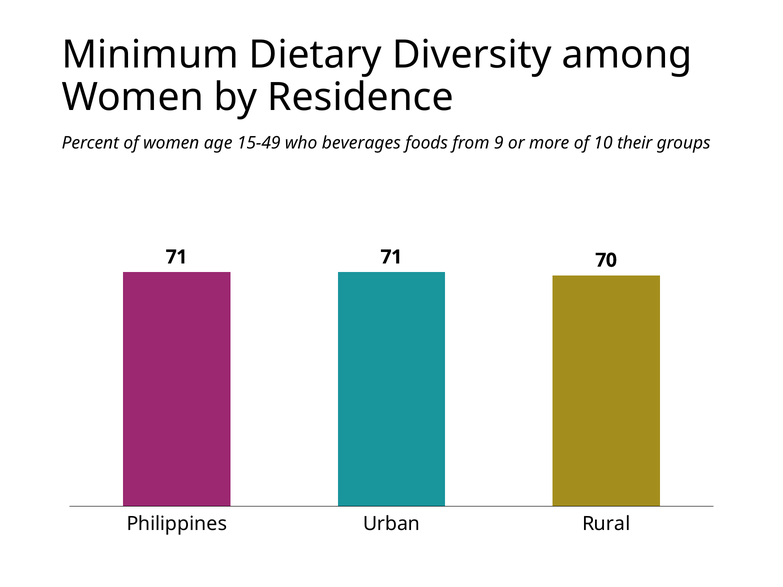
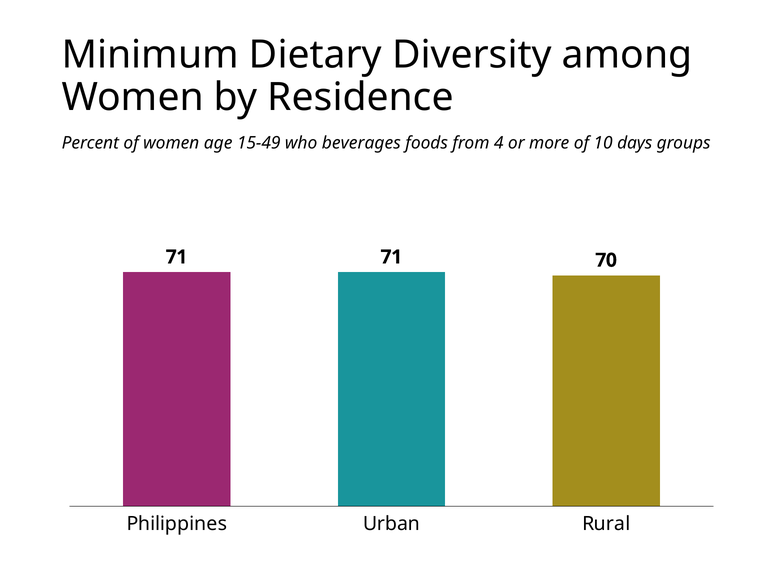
9: 9 -> 4
their: their -> days
